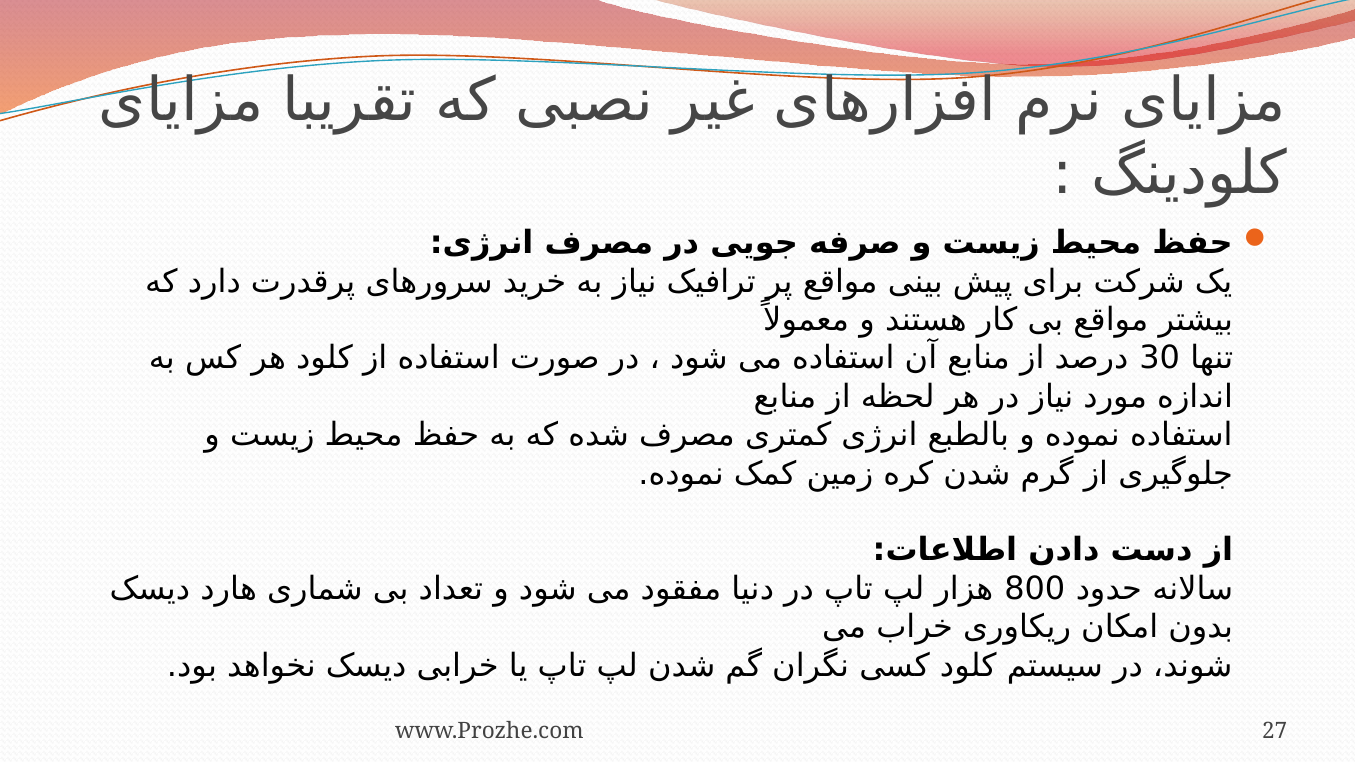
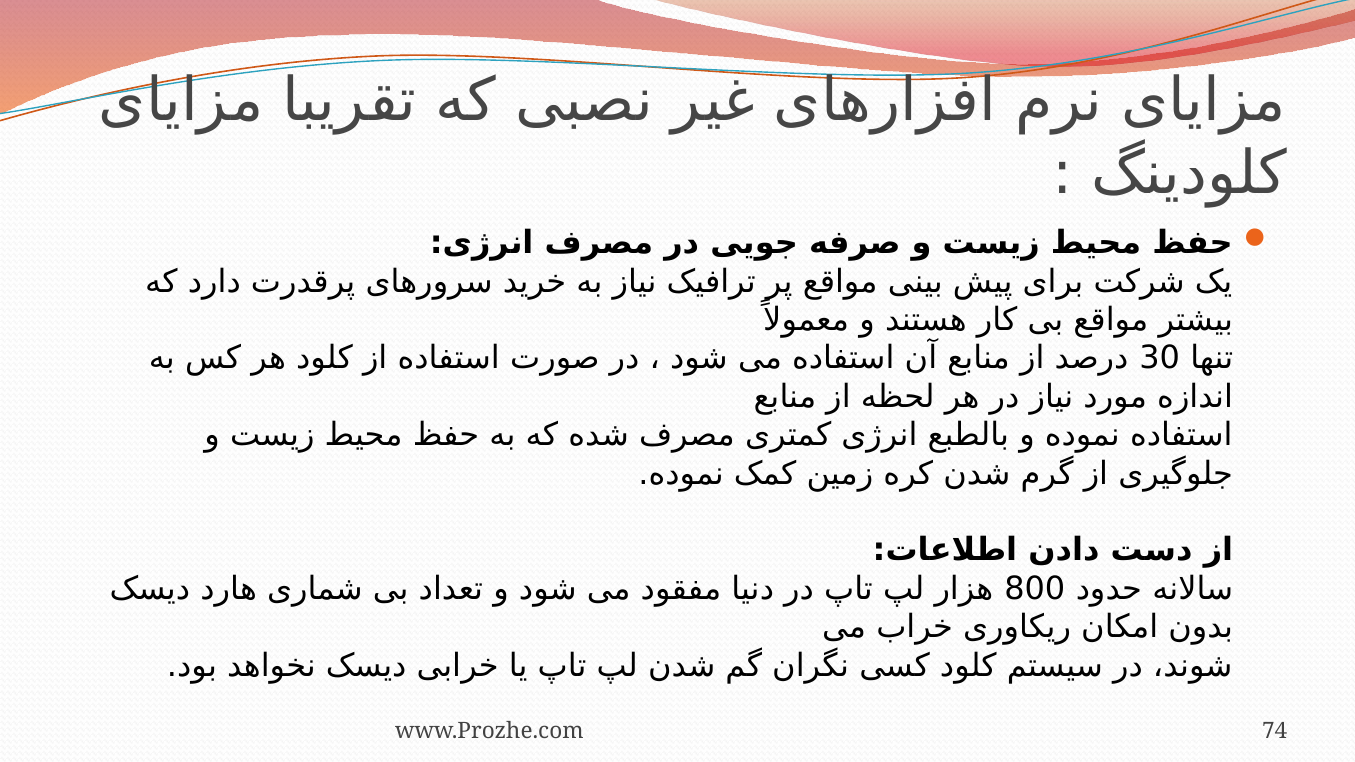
27: 27 -> 74
